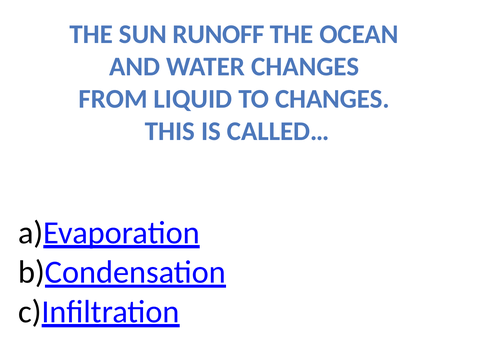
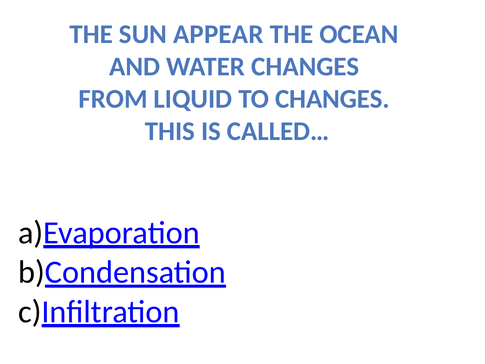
RUNOFF: RUNOFF -> APPEAR
